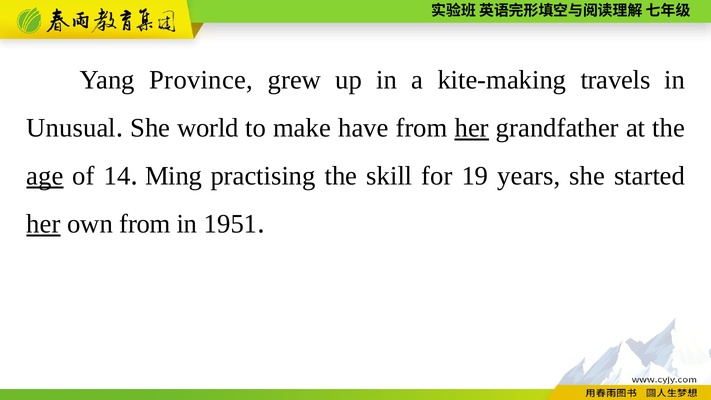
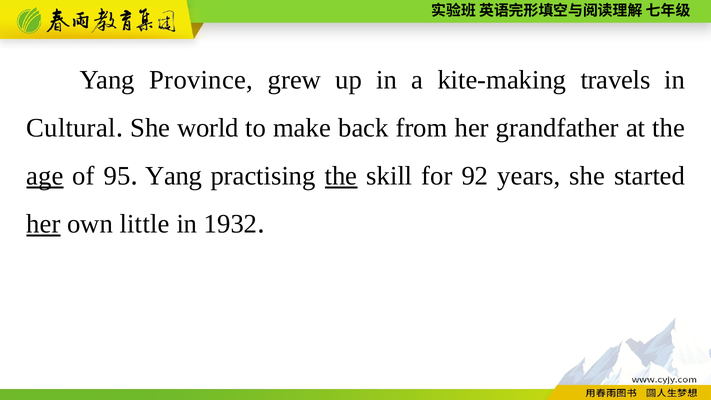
Unusual: Unusual -> Cultural
have: have -> back
her at (472, 128) underline: present -> none
14: 14 -> 95
Ming at (173, 176): Ming -> Yang
the at (341, 176) underline: none -> present
19: 19 -> 92
own from: from -> little
1951: 1951 -> 1932
